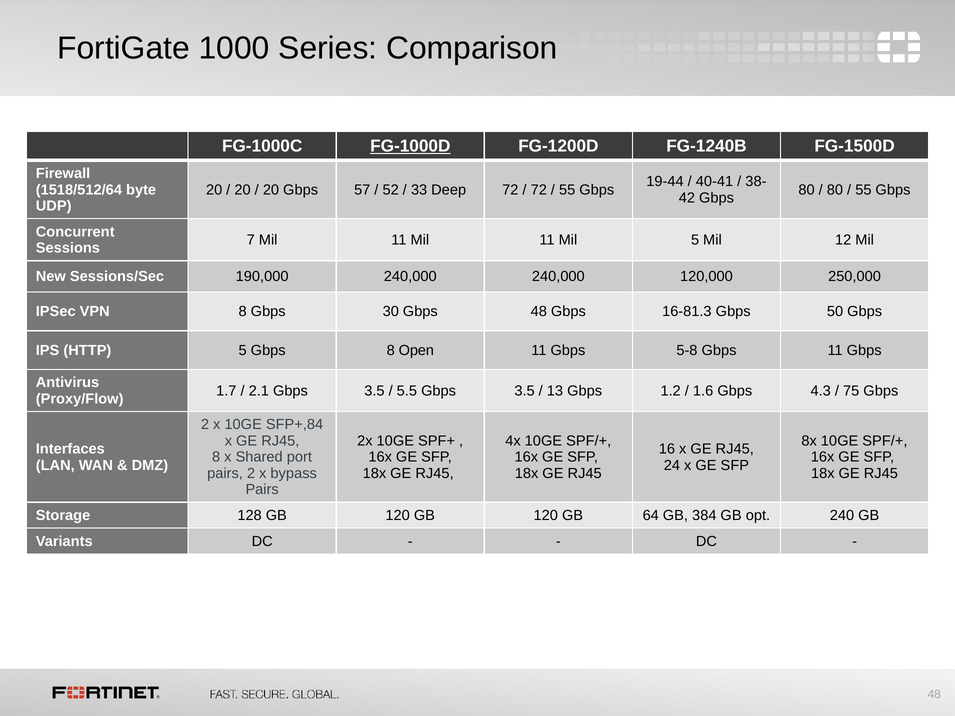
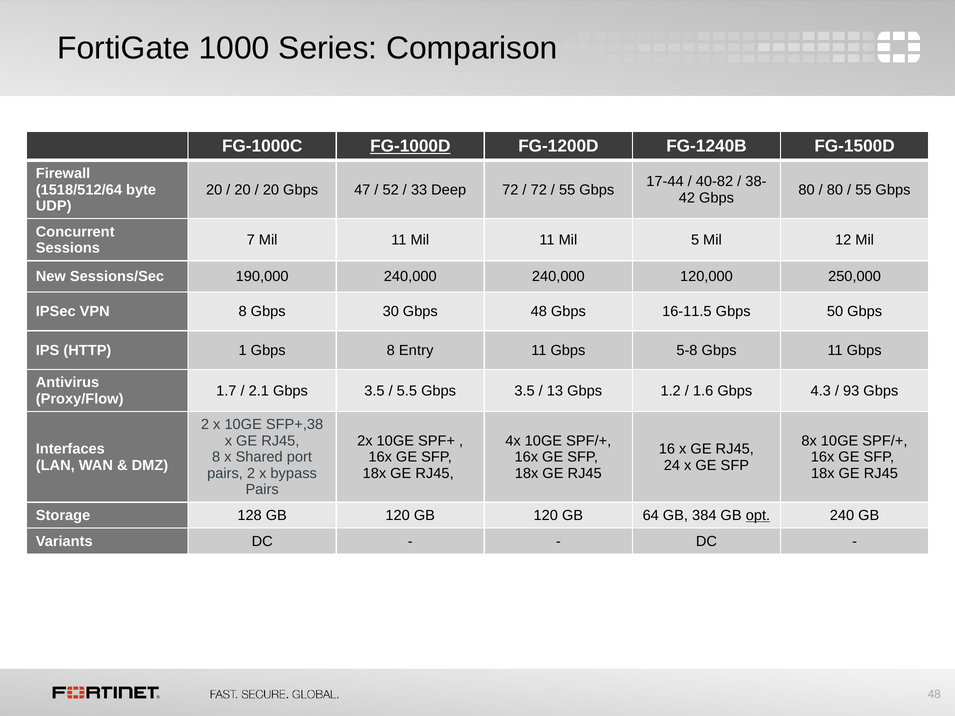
19-44: 19-44 -> 17-44
40-41: 40-41 -> 40-82
57: 57 -> 47
16-81.3: 16-81.3 -> 16-11.5
HTTP 5: 5 -> 1
Open: Open -> Entry
75: 75 -> 93
SFP+,84: SFP+,84 -> SFP+,38
opt underline: none -> present
